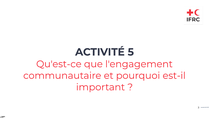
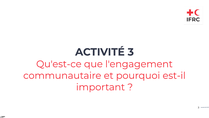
ACTIVITÉ 5: 5 -> 3
